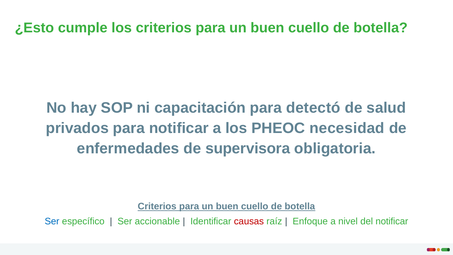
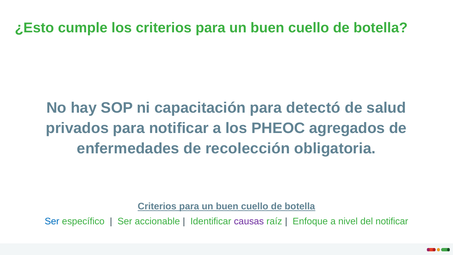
necesidad: necesidad -> agregados
supervisora: supervisora -> recolección
causas colour: red -> purple
